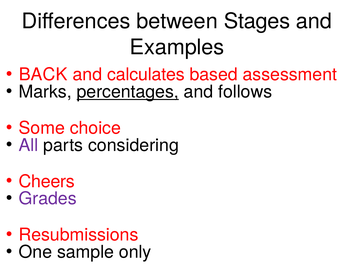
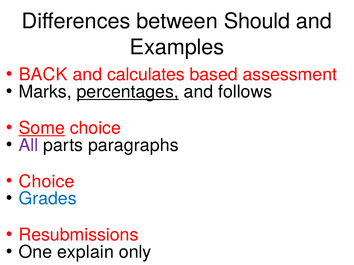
Stages: Stages -> Should
Some underline: none -> present
considering: considering -> paragraphs
Cheers at (47, 182): Cheers -> Choice
Grades colour: purple -> blue
sample: sample -> explain
